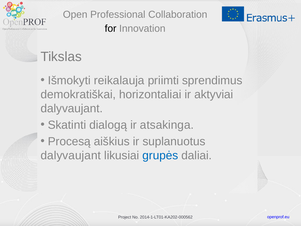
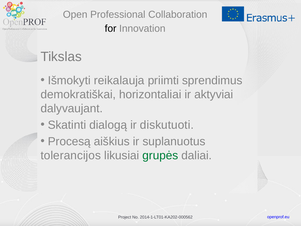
atsakinga: atsakinga -> diskutuoti
dalyvaujant at (71, 155): dalyvaujant -> tolerancijos
grupės colour: blue -> green
